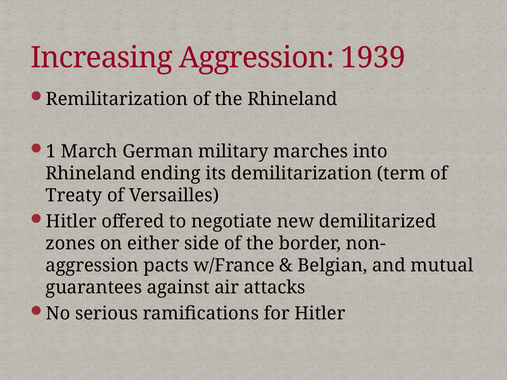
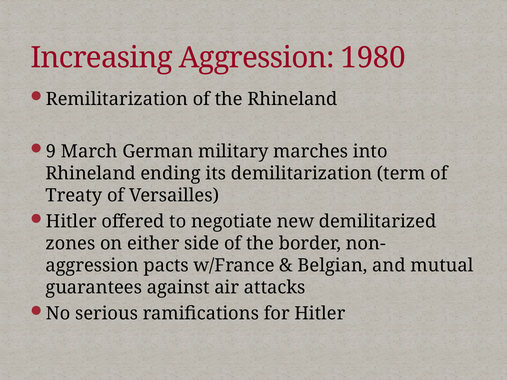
1939: 1939 -> 1980
1: 1 -> 9
